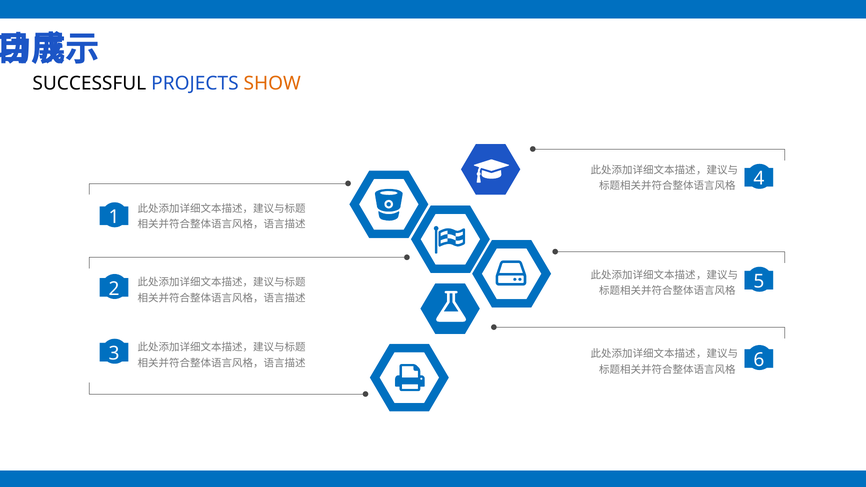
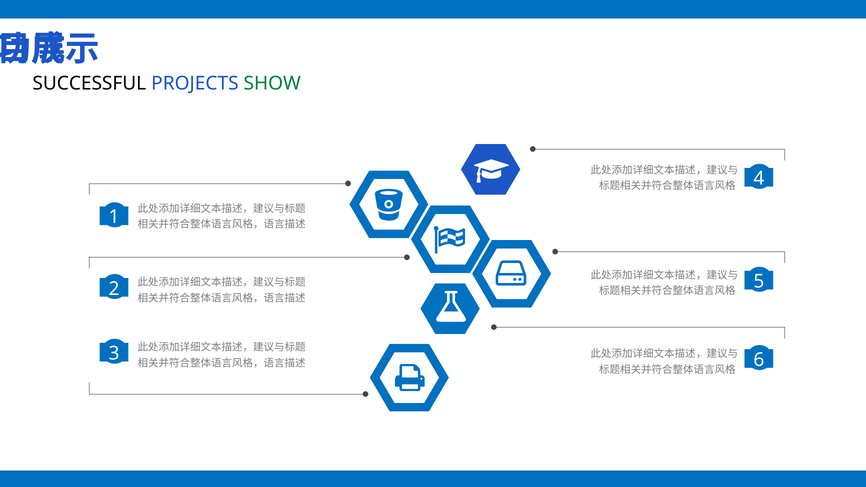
SHOW colour: orange -> green
